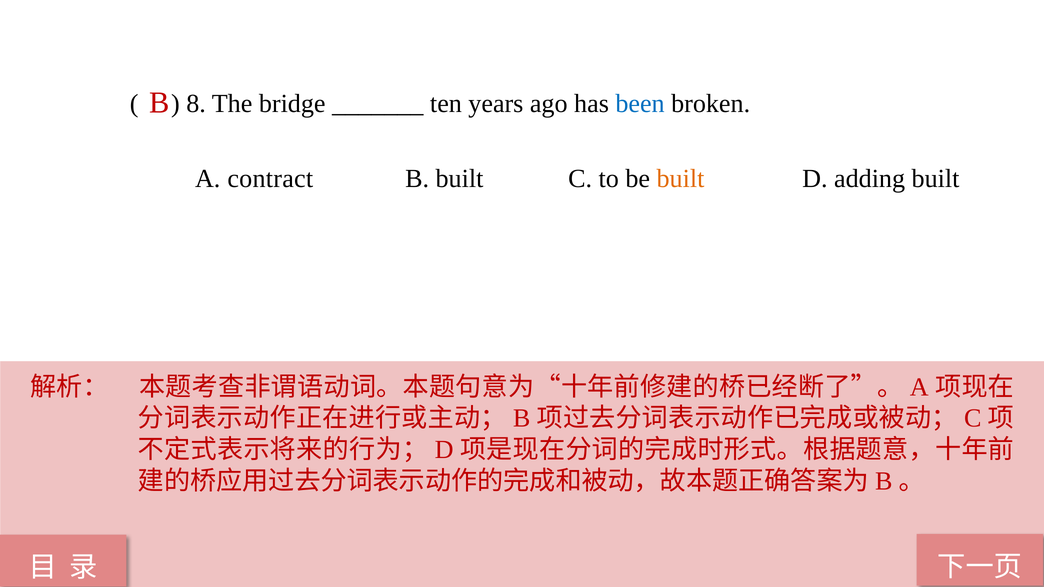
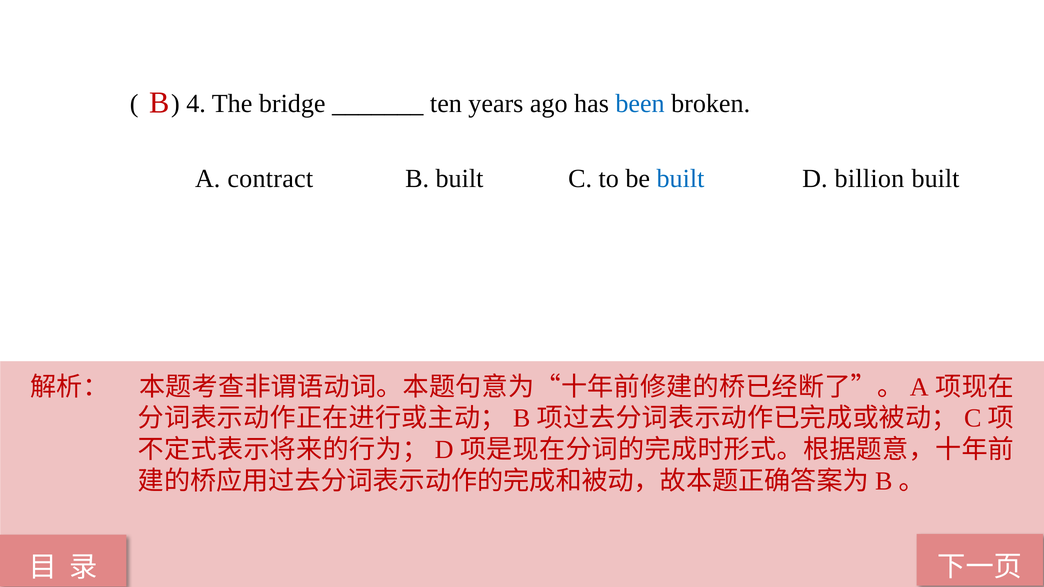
8: 8 -> 4
built at (680, 179) colour: orange -> blue
adding: adding -> billion
